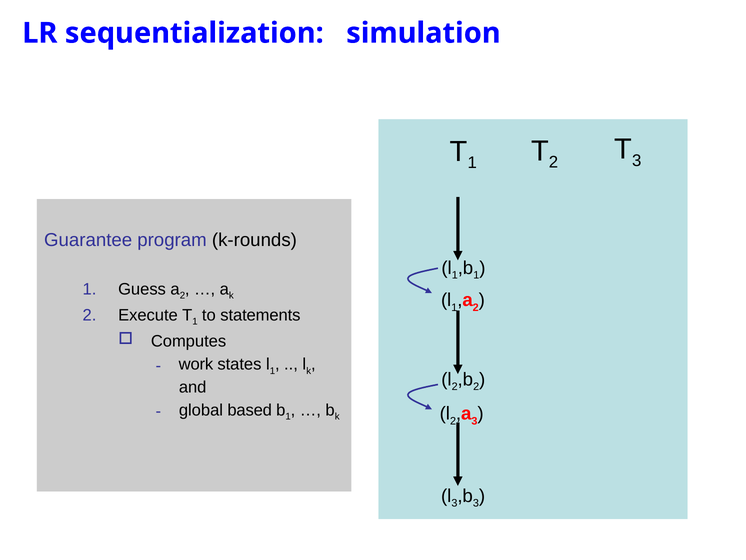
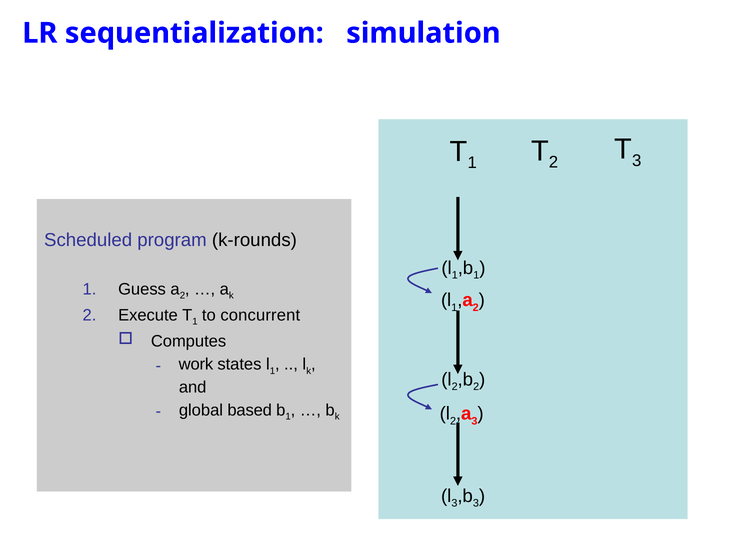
Guarantee: Guarantee -> Scheduled
statements: statements -> concurrent
